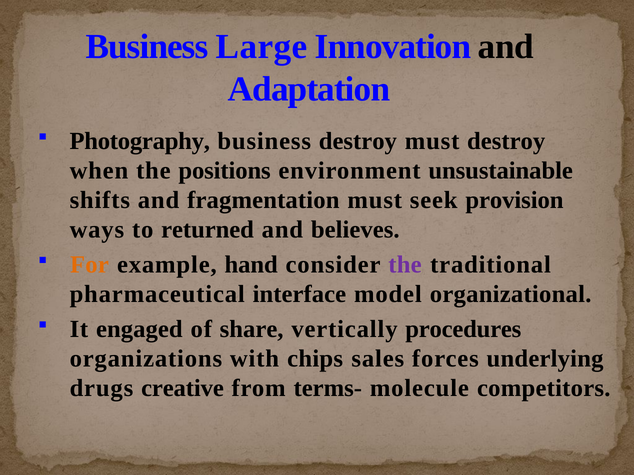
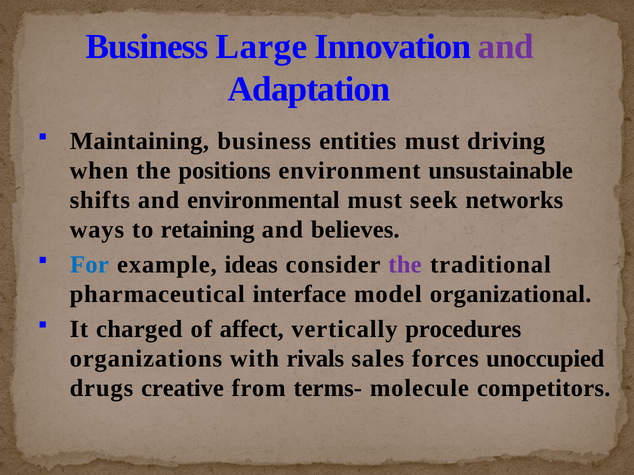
and at (506, 47) colour: black -> purple
Photography: Photography -> Maintaining
business destroy: destroy -> entities
must destroy: destroy -> driving
fragmentation: fragmentation -> environmental
provision: provision -> networks
returned: returned -> retaining
For colour: orange -> blue
hand: hand -> ideas
engaged: engaged -> charged
share: share -> affect
chips: chips -> rivals
underlying: underlying -> unoccupied
